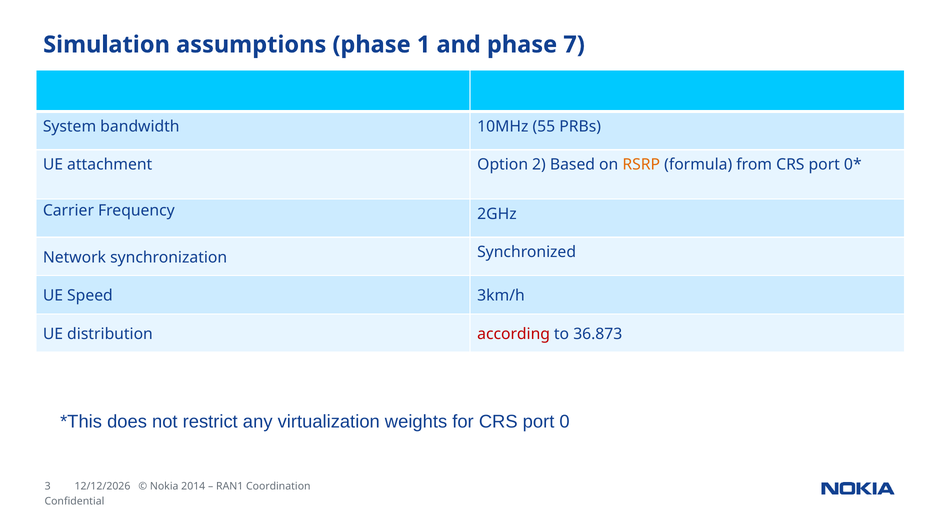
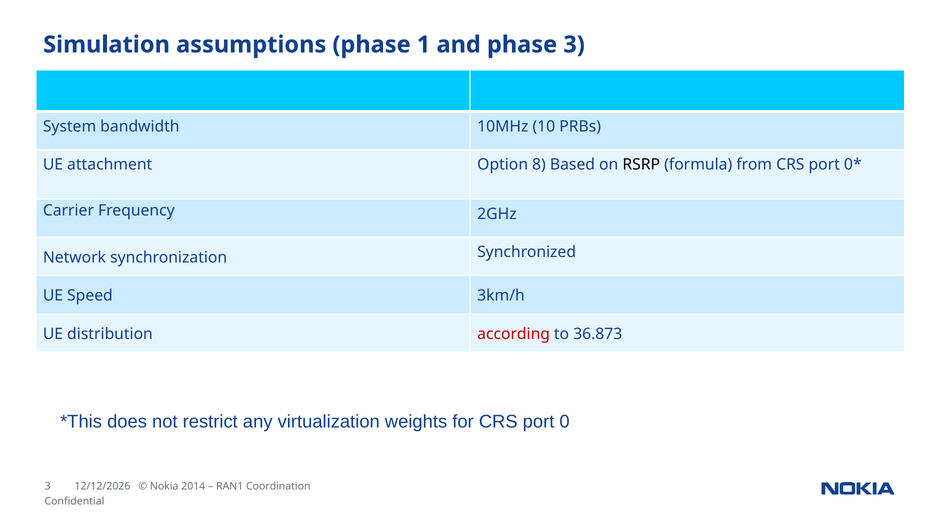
phase 7: 7 -> 3
55: 55 -> 10
2: 2 -> 8
RSRP colour: orange -> black
